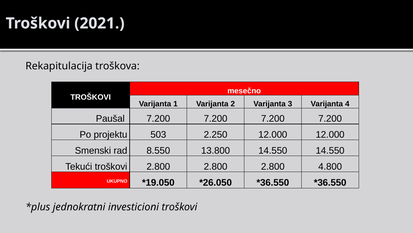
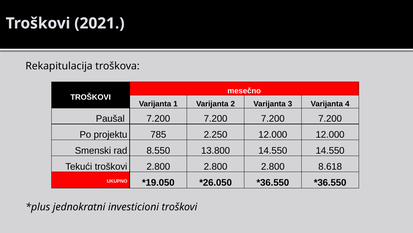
503: 503 -> 785
4.800: 4.800 -> 8.618
